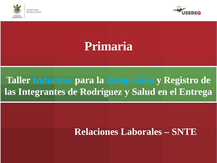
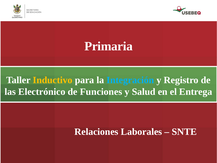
Inductivo colour: light blue -> yellow
Integrantes: Integrantes -> Electrónico
Rodríguez: Rodríguez -> Funciones
